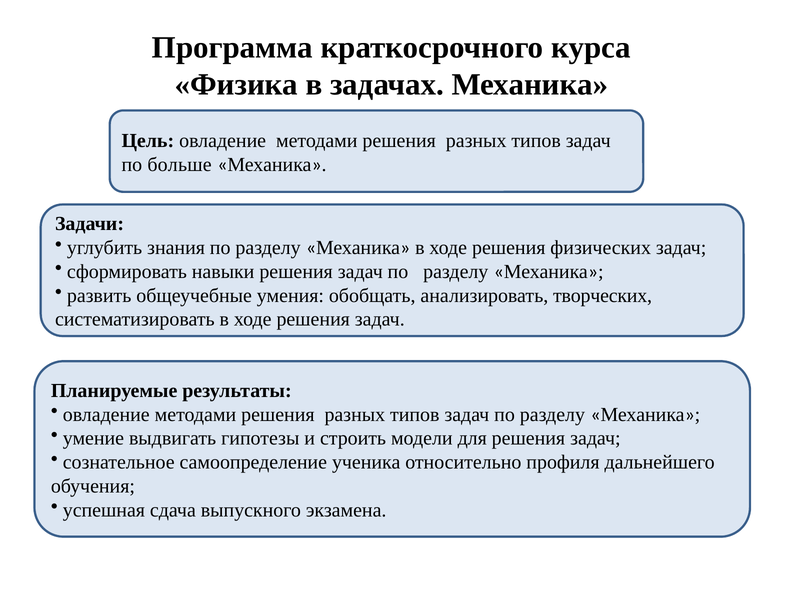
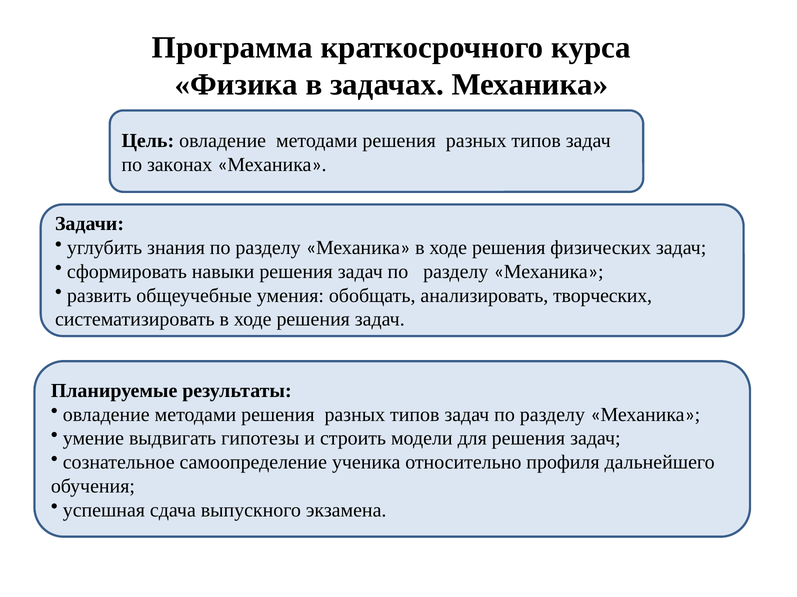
больше: больше -> законах
